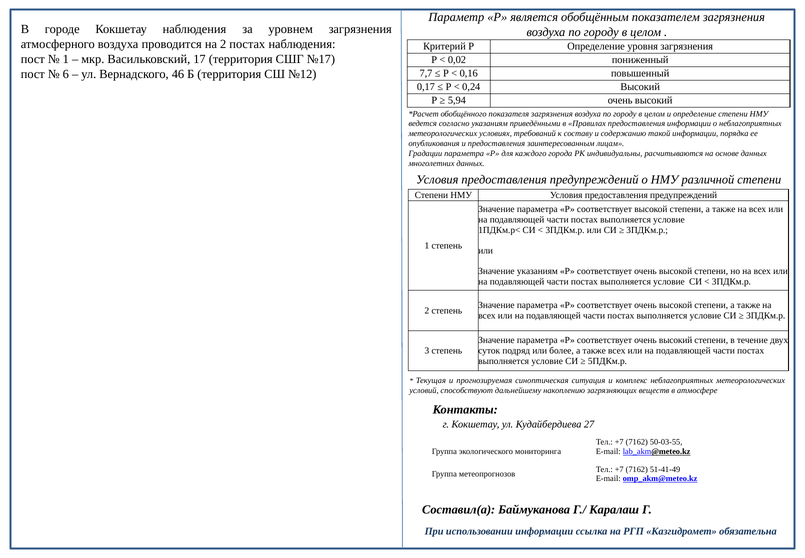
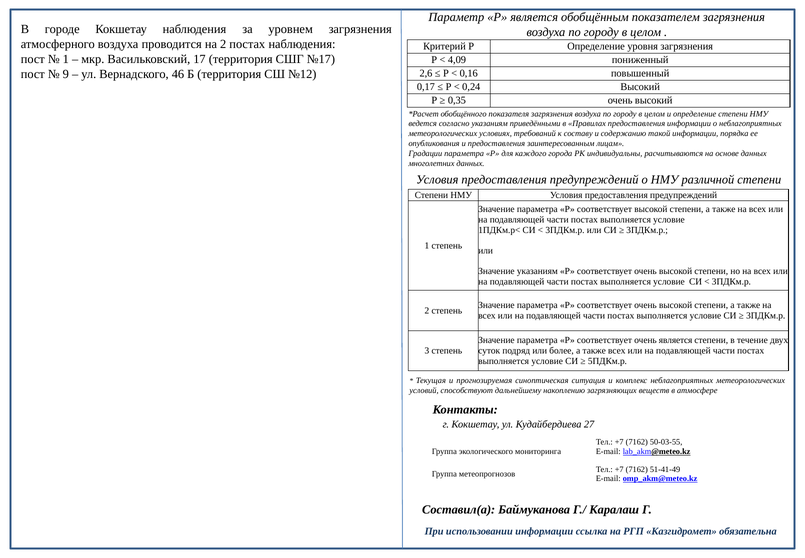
0,02: 0,02 -> 4,09
6: 6 -> 9
7,7: 7,7 -> 2,6
5,94: 5,94 -> 0,35
соответствует очень высокий: высокий -> является
